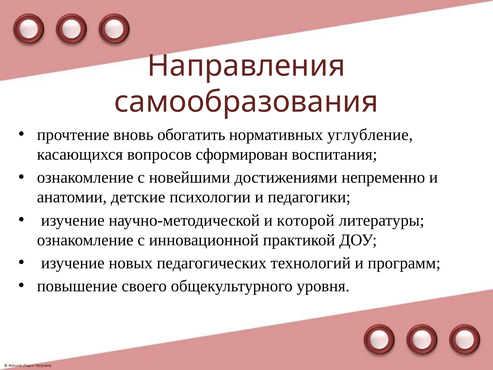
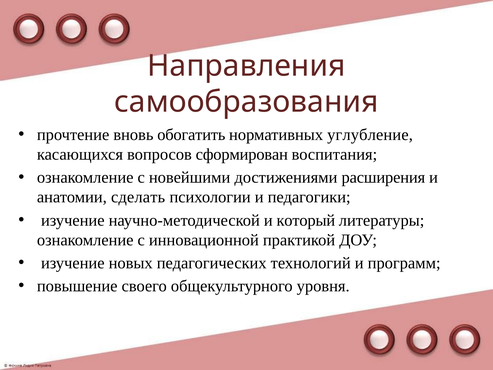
непременно: непременно -> расширения
детские: детские -> сделать
которой: которой -> который
